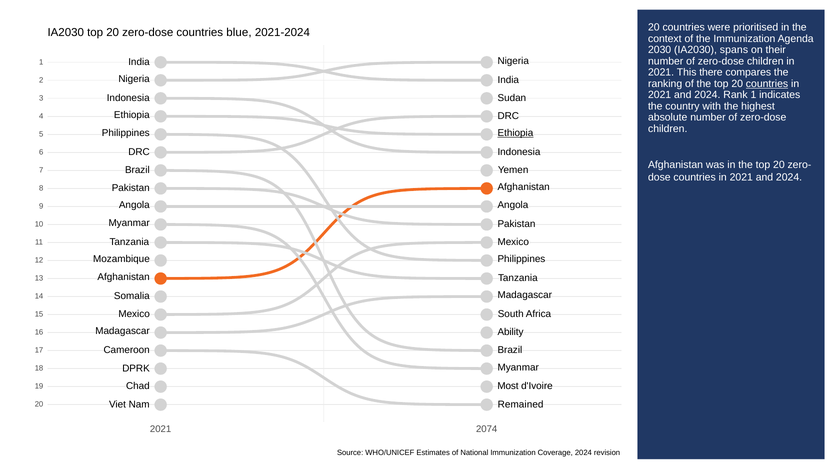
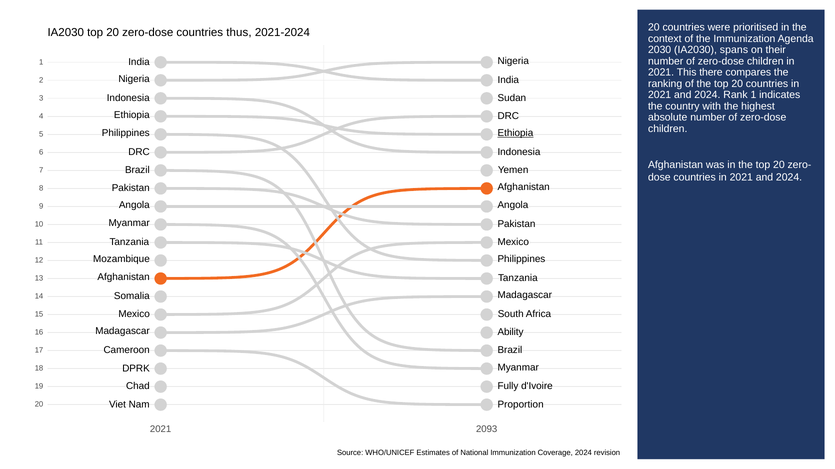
blue: blue -> thus
countries at (767, 84) underline: present -> none
Most: Most -> Fully
Remained: Remained -> Proportion
2074: 2074 -> 2093
